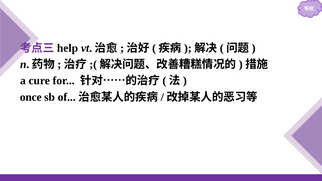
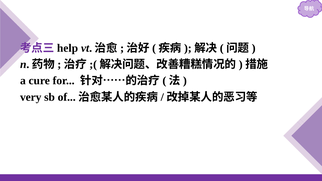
once: once -> very
